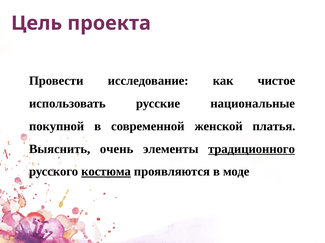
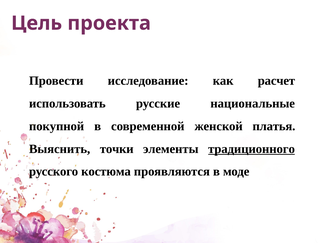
чистое: чистое -> расчет
очень: очень -> точки
костюма underline: present -> none
